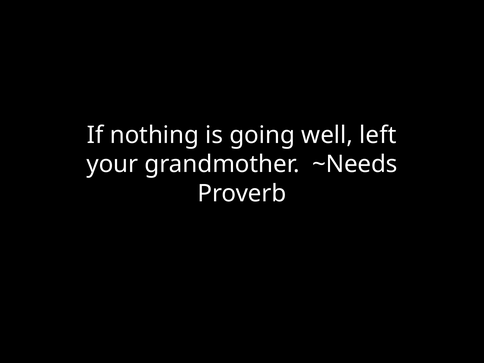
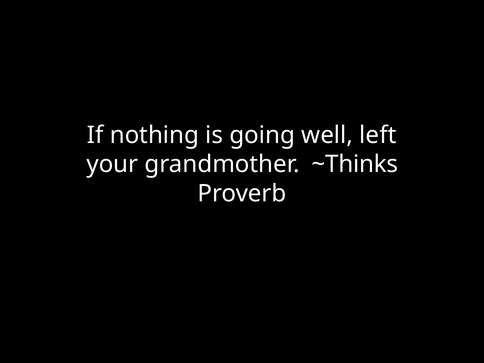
~Needs: ~Needs -> ~Thinks
